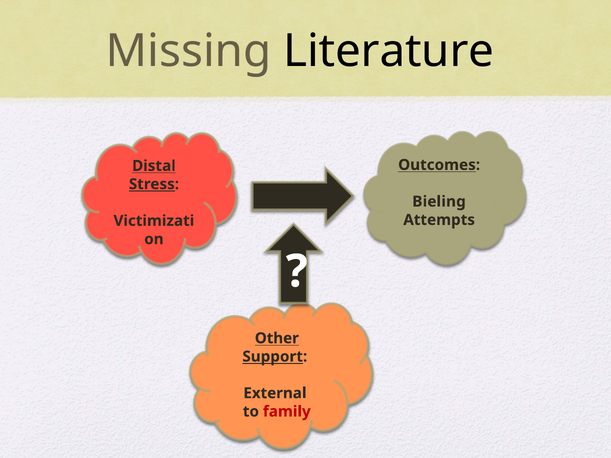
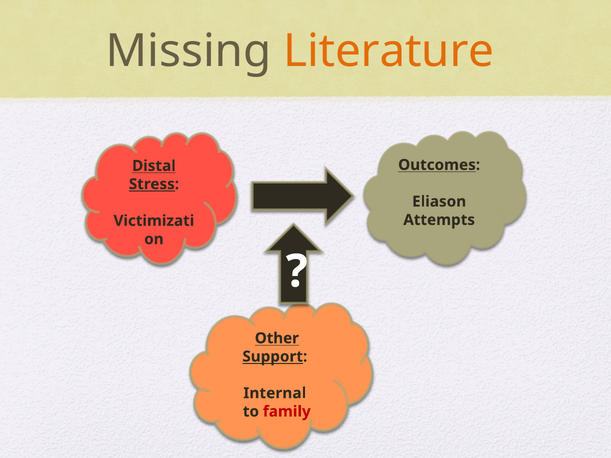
Literature colour: black -> orange
Bieling: Bieling -> Eliason
External: External -> Internal
